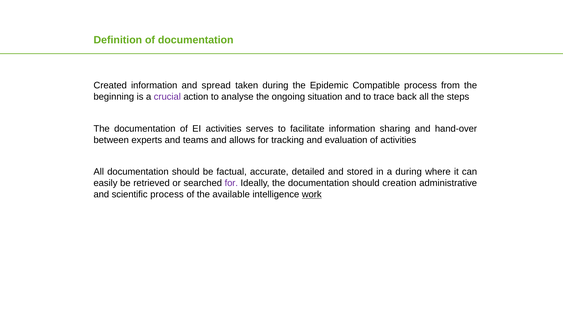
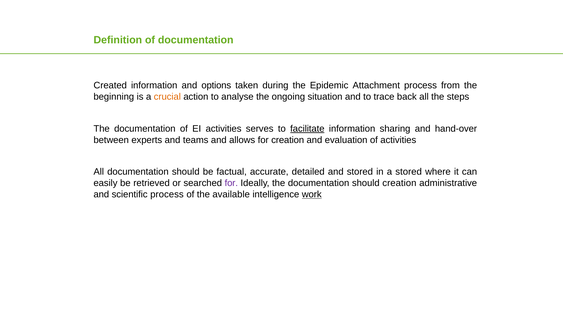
spread: spread -> options
Compatible: Compatible -> Attachment
crucial colour: purple -> orange
facilitate underline: none -> present
for tracking: tracking -> creation
a during: during -> stored
